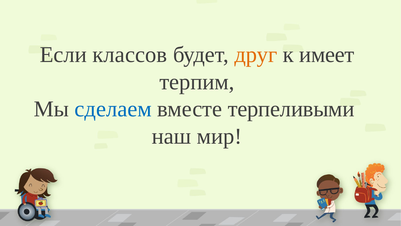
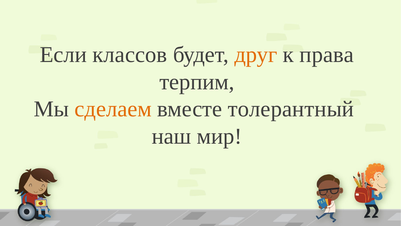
имеет: имеет -> права
сделаем colour: blue -> orange
терпеливыми: терпеливыми -> толерантный
